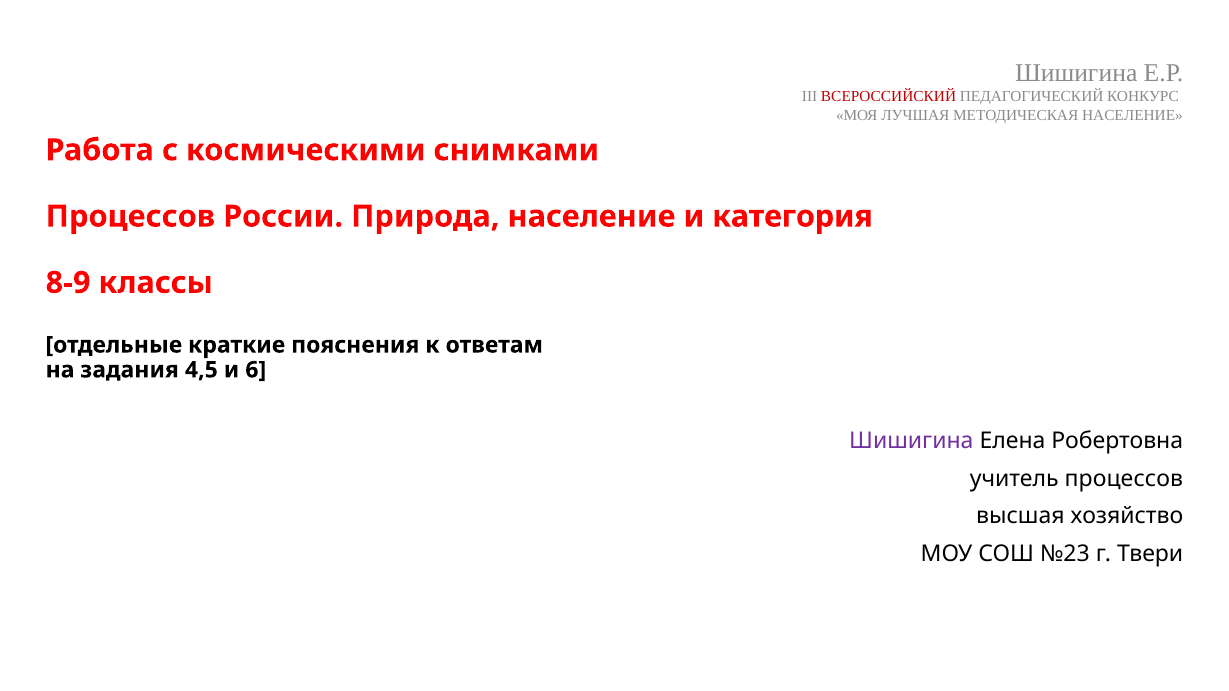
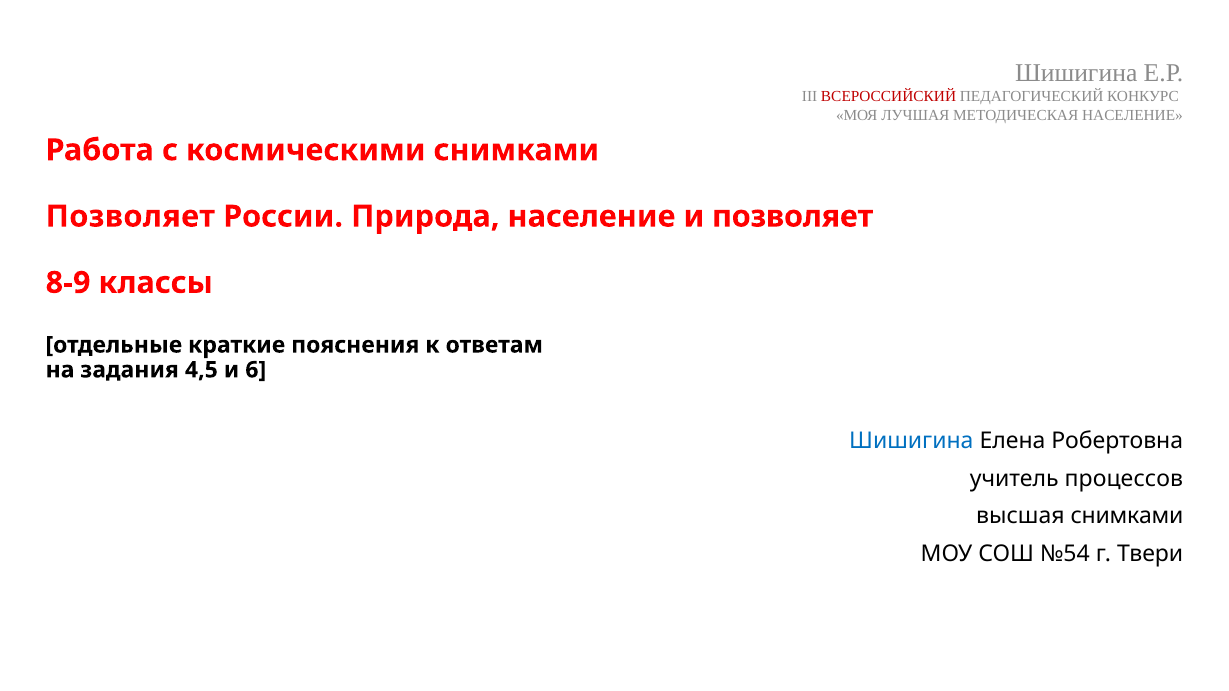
Процессов at (130, 217): Процессов -> Позволяет
и категория: категория -> позволяет
Шишигина at (911, 441) colour: purple -> blue
высшая хозяйство: хозяйство -> снимками
№23: №23 -> №54
